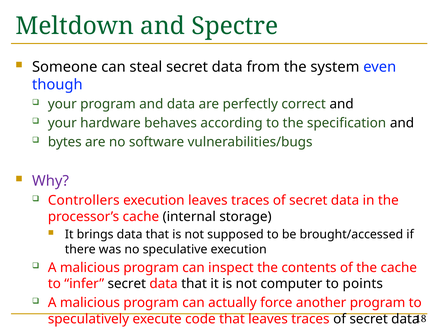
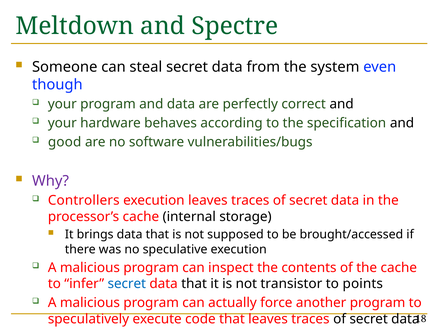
bytes: bytes -> good
secret at (127, 283) colour: black -> blue
computer: computer -> transistor
